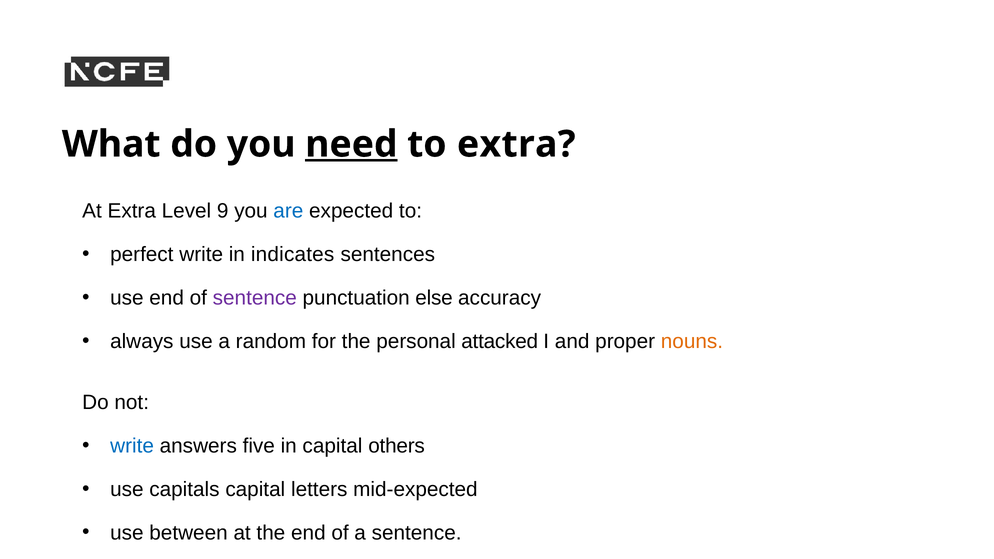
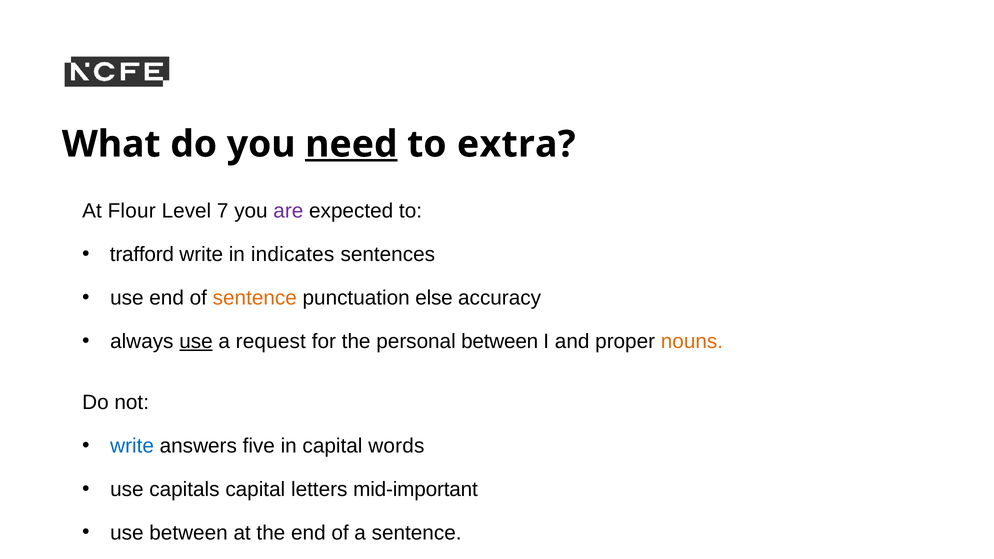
At Extra: Extra -> Flour
9: 9 -> 7
are colour: blue -> purple
perfect: perfect -> trafford
sentence at (255, 298) colour: purple -> orange
use at (196, 342) underline: none -> present
random: random -> request
personal attacked: attacked -> between
others: others -> words
mid-expected: mid-expected -> mid-important
